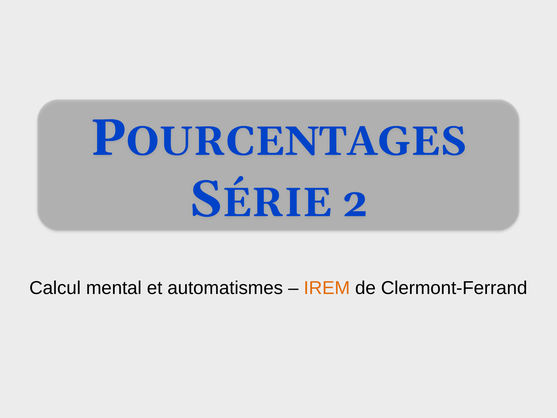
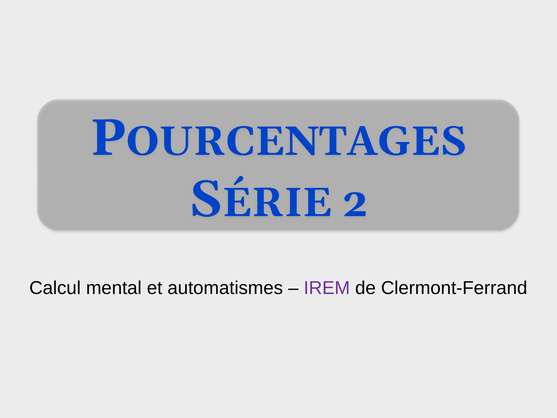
IREM colour: orange -> purple
